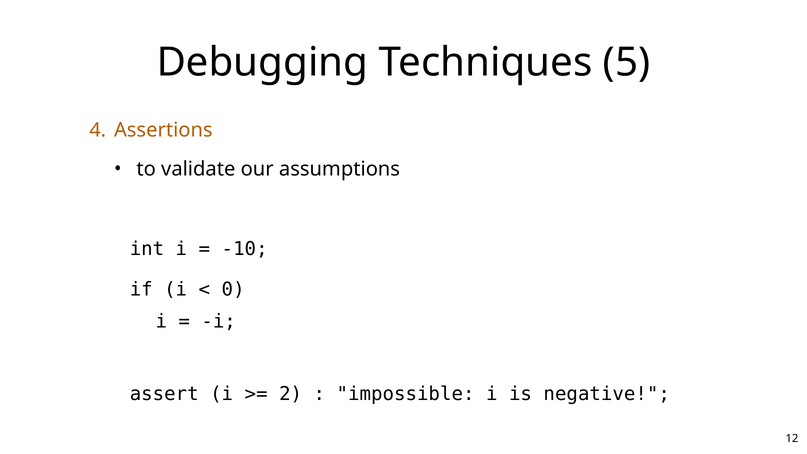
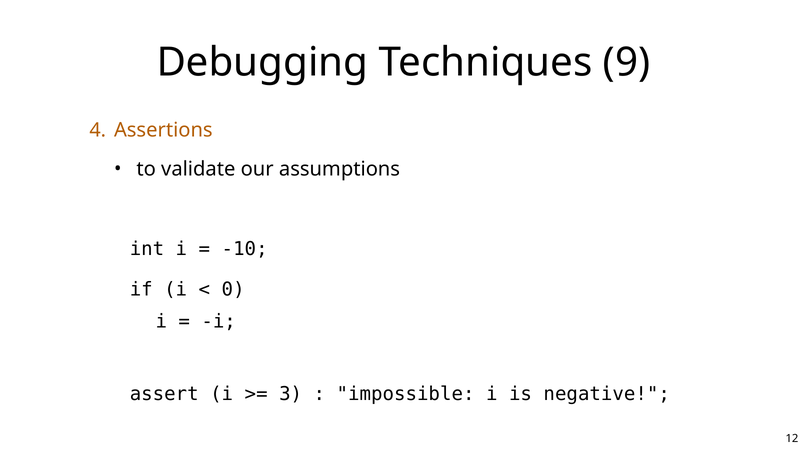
5: 5 -> 9
2: 2 -> 3
